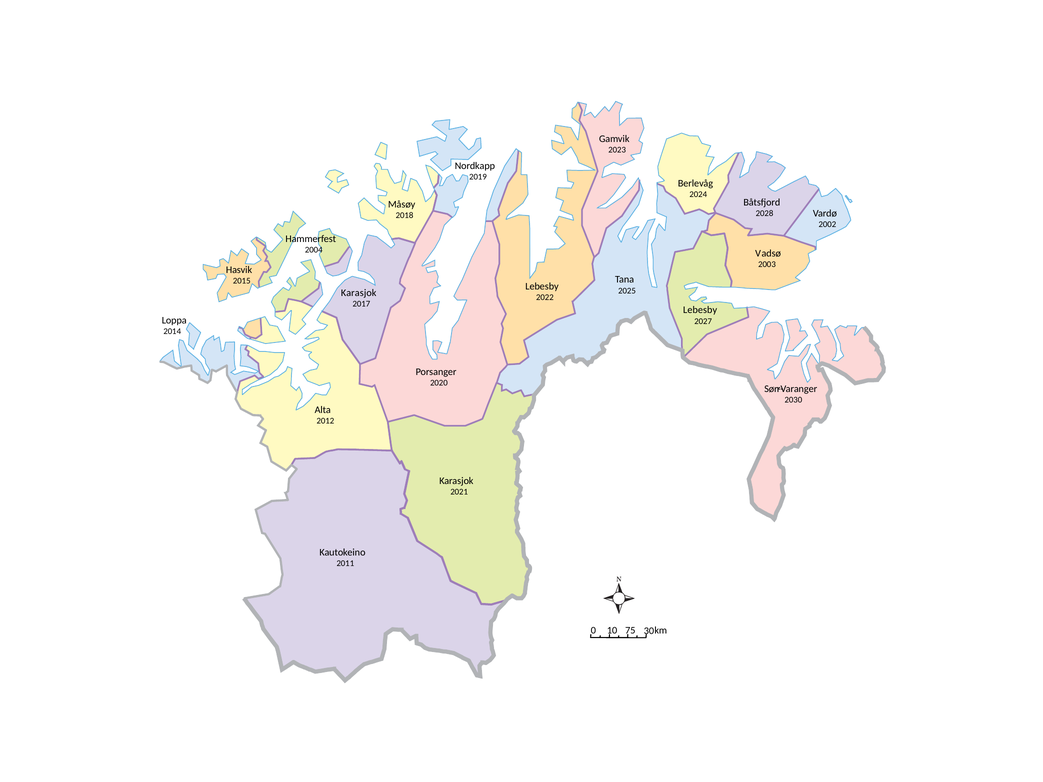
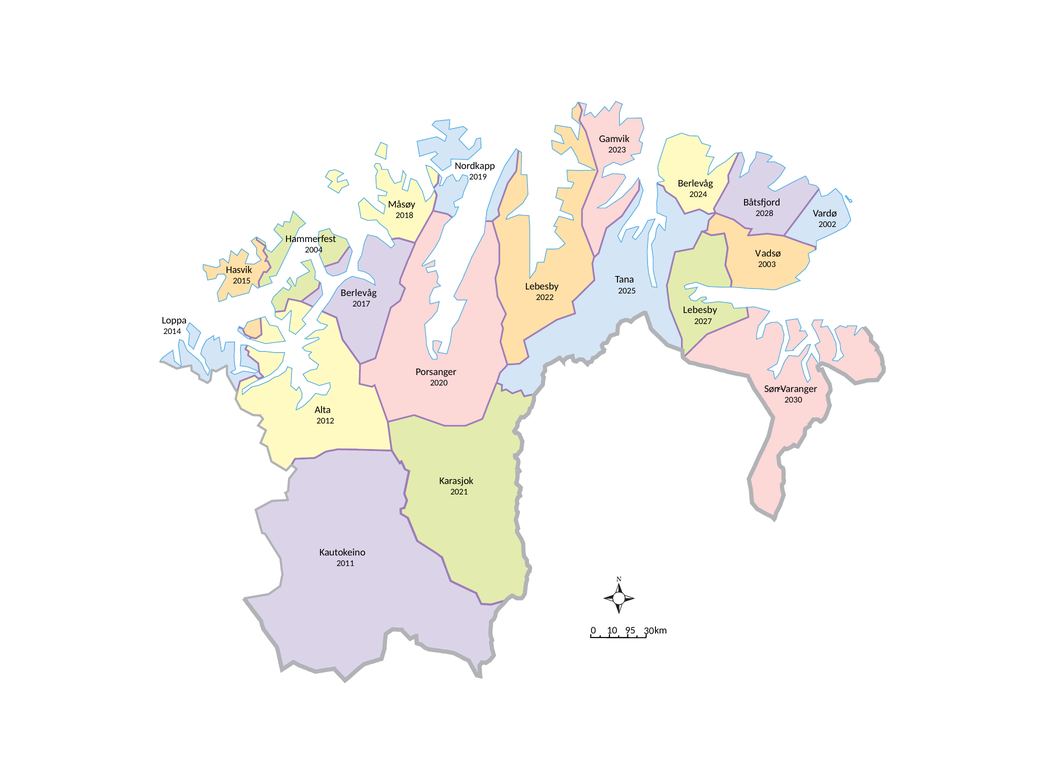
Karasjok at (359, 293): Karasjok -> Berlevåg
75: 75 -> 95
